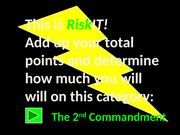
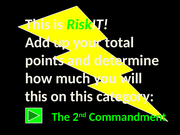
will at (36, 96): will -> this
